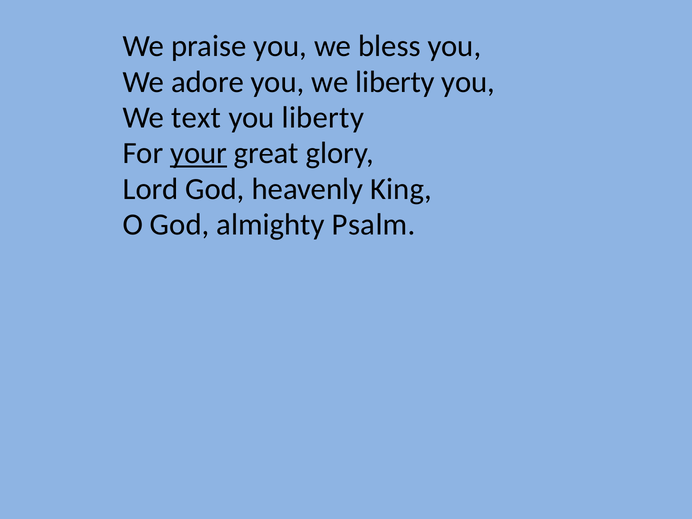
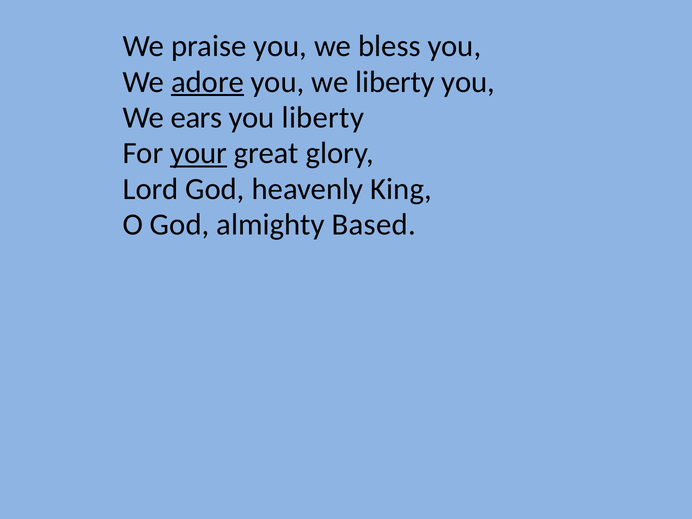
adore underline: none -> present
text: text -> ears
Psalm: Psalm -> Based
